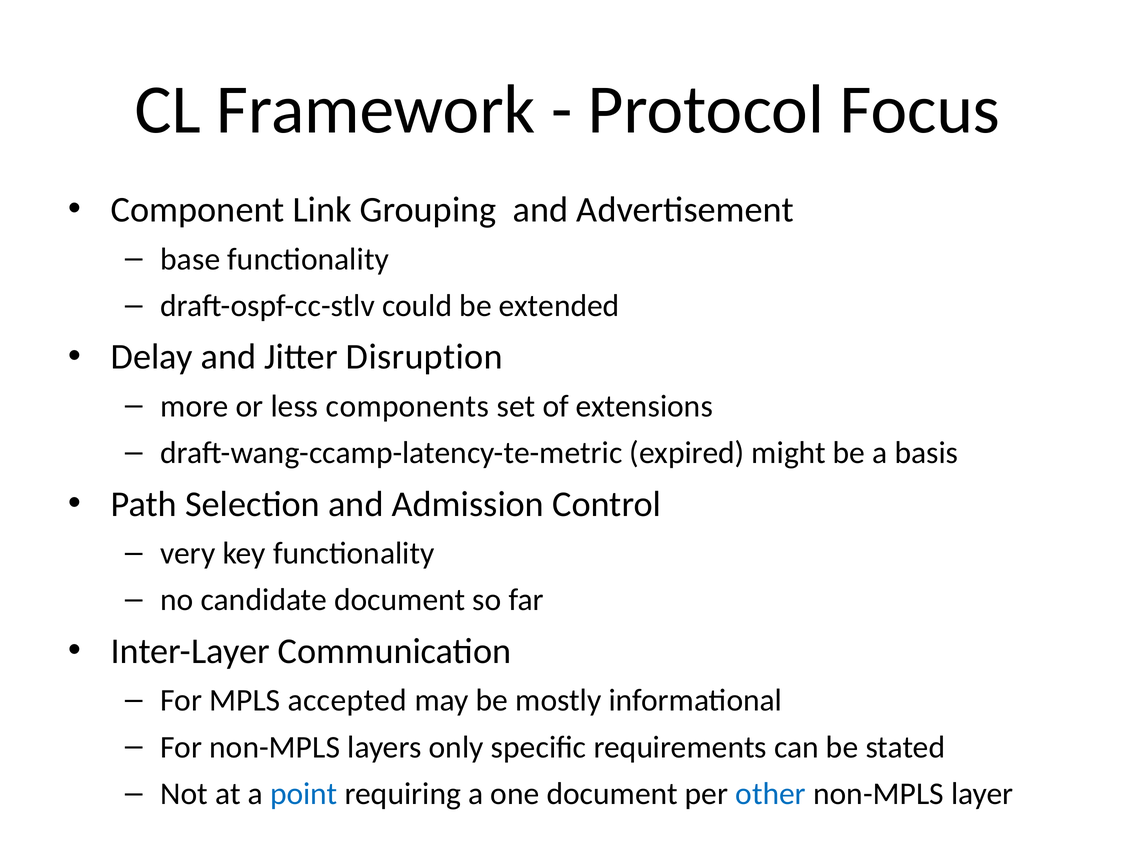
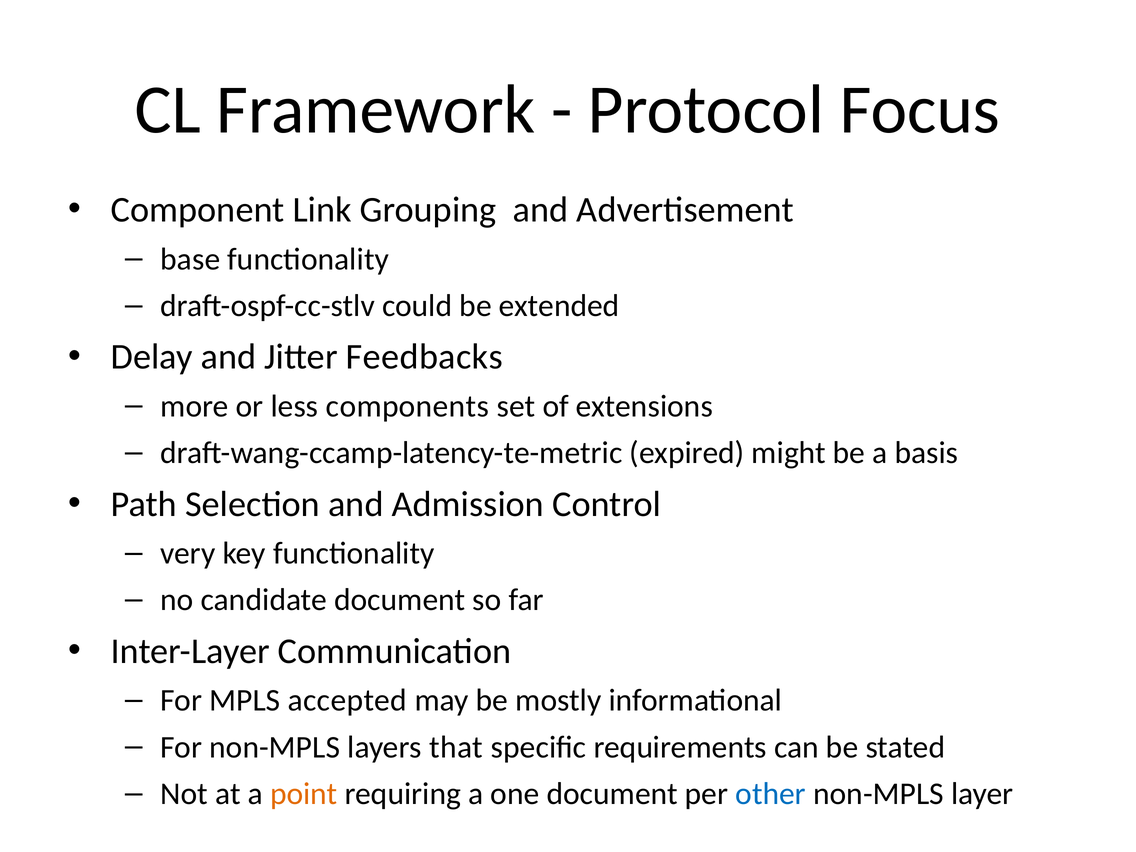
Disruption: Disruption -> Feedbacks
only: only -> that
point colour: blue -> orange
